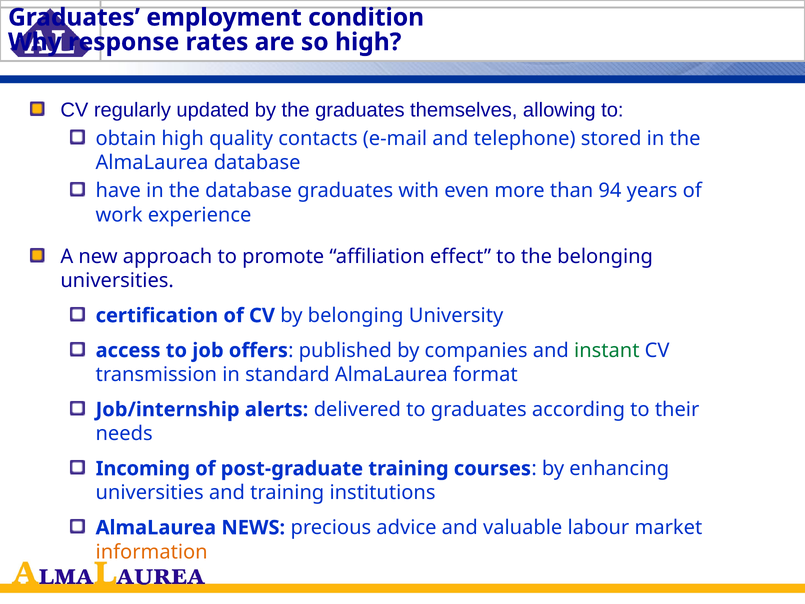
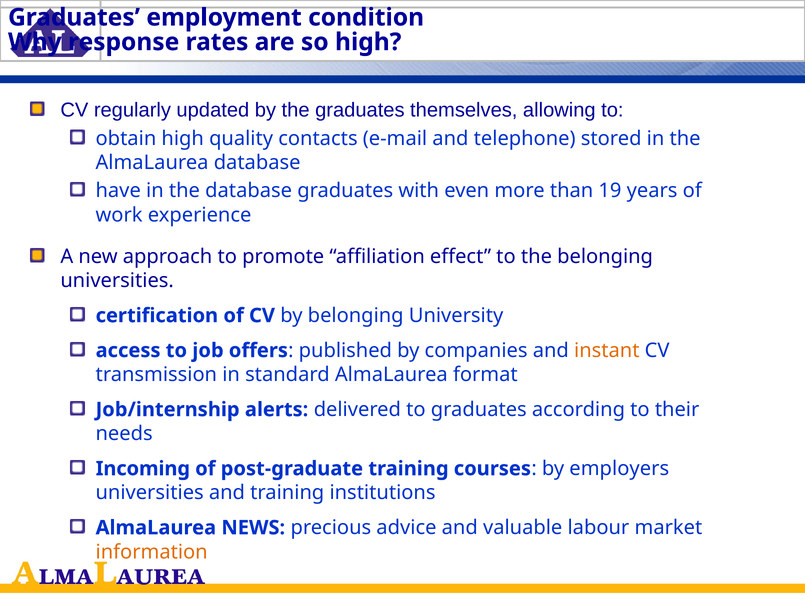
94: 94 -> 19
instant colour: green -> orange
enhancing: enhancing -> employers
